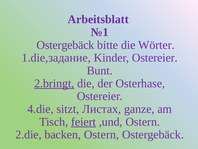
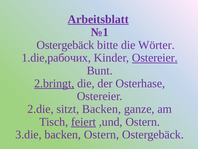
Arbeitsblatt underline: none -> present
1.die,задание: 1.die,задание -> 1.die,рабочих
Ostereier at (155, 58) underline: none -> present
4.die: 4.die -> 2.die
sitzt Листах: Листах -> Backen
2.die: 2.die -> 3.die
